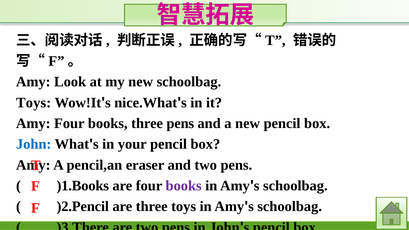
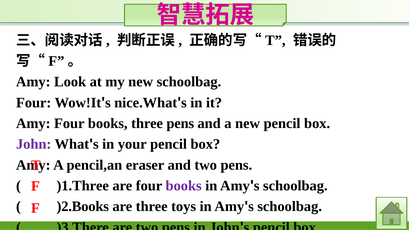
Toys at (34, 103): Toys -> Four
John at (34, 144) colour: blue -> purple
)1.Books: )1.Books -> )1.Three
)2.Pencil: )2.Pencil -> )2.Books
